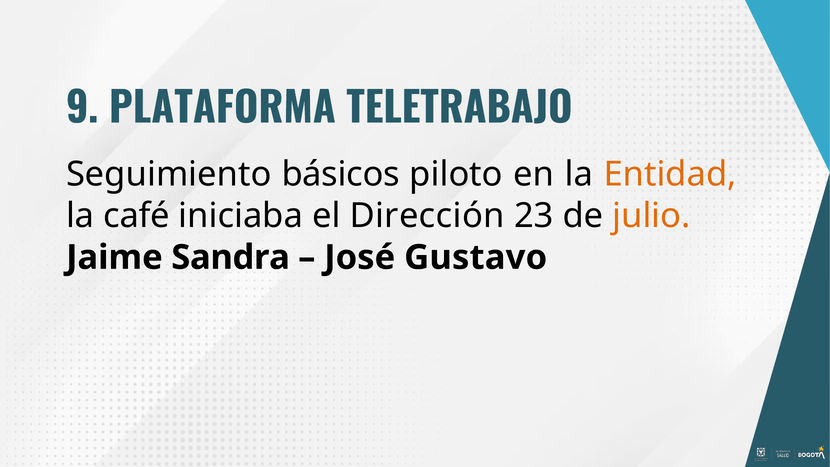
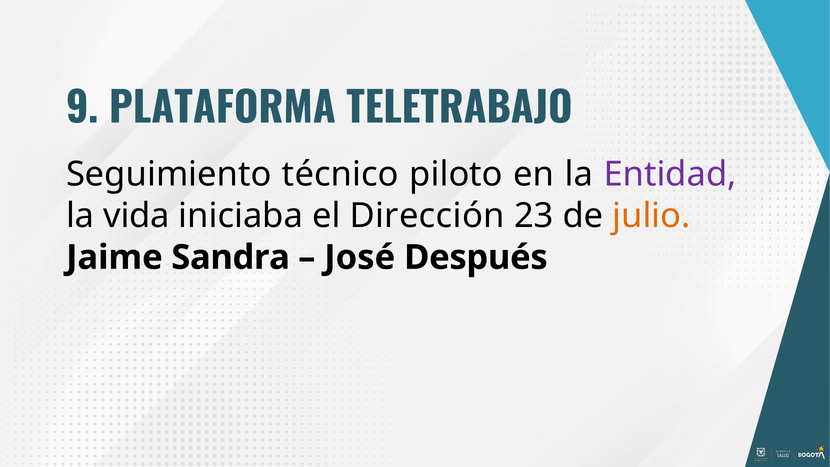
básicos: básicos -> técnico
Entidad colour: orange -> purple
café: café -> vida
Gustavo: Gustavo -> Después
